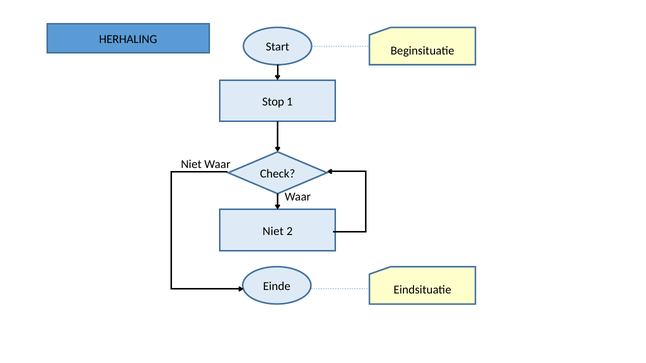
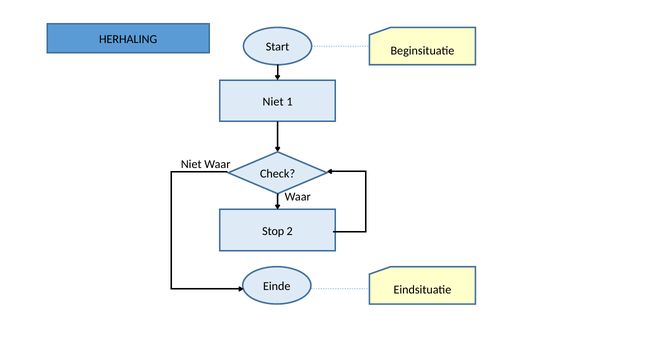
Stop at (273, 102): Stop -> Niet
Niet at (273, 231): Niet -> Stop
